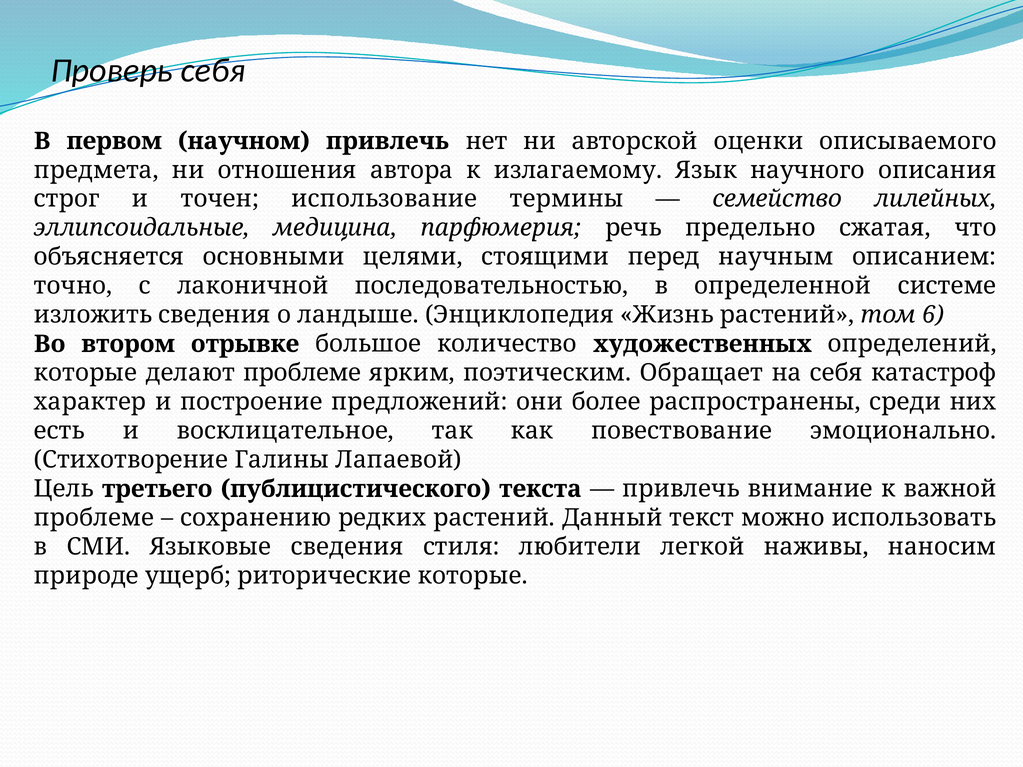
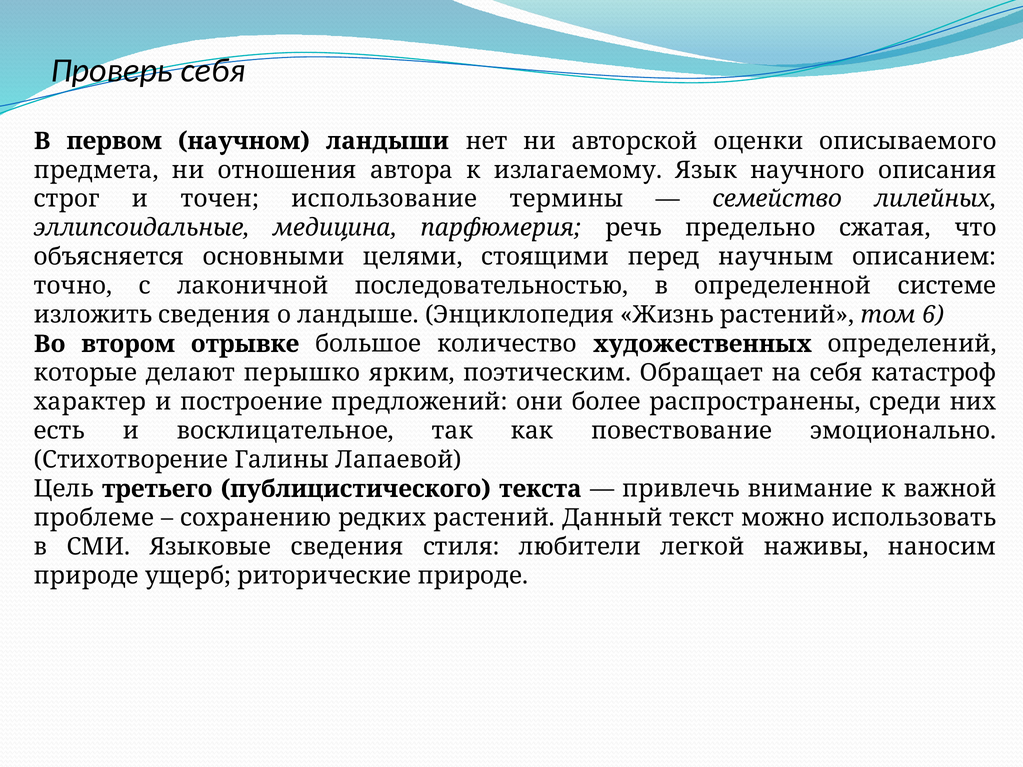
научном привлечь: привлечь -> ландыши
делают проблеме: проблеме -> перышко
риторические которые: которые -> природе
